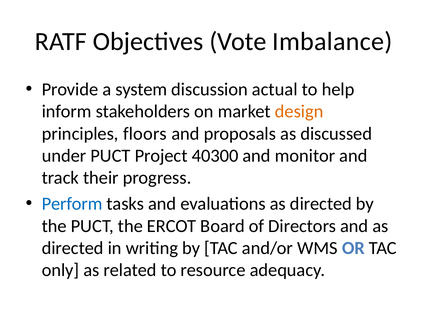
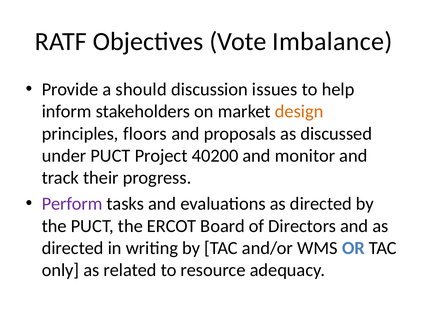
system: system -> should
actual: actual -> issues
40300: 40300 -> 40200
Perform colour: blue -> purple
